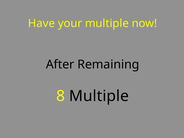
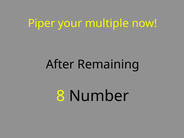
Have: Have -> Piper
8 Multiple: Multiple -> Number
